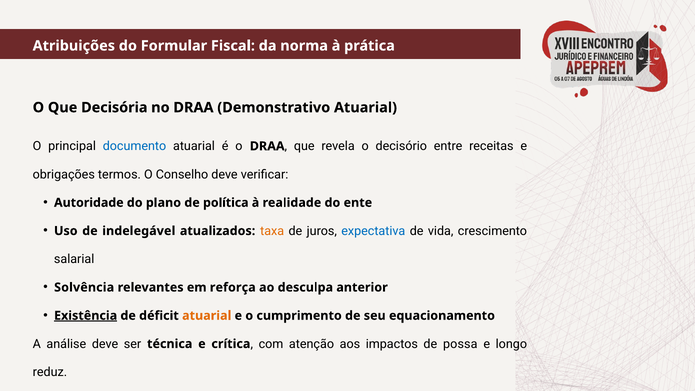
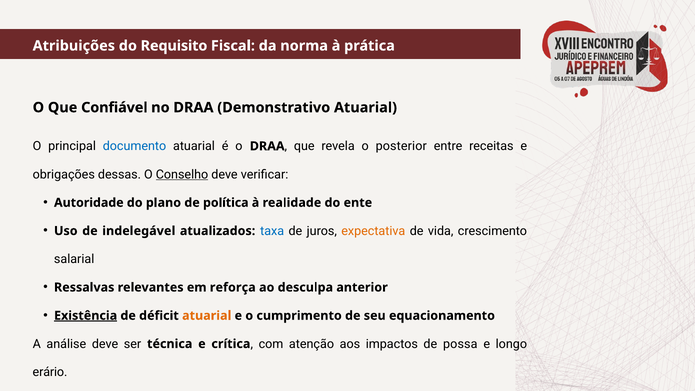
Formular: Formular -> Requisito
Decisória: Decisória -> Confiável
decisório: decisório -> posterior
termos: termos -> dessas
Conselho underline: none -> present
taxa colour: orange -> blue
expectativa colour: blue -> orange
Solvência: Solvência -> Ressalvas
reduz: reduz -> erário
